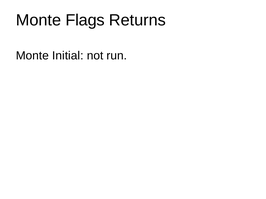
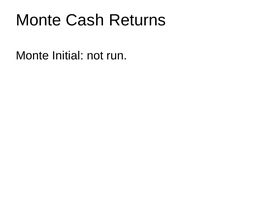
Flags: Flags -> Cash
